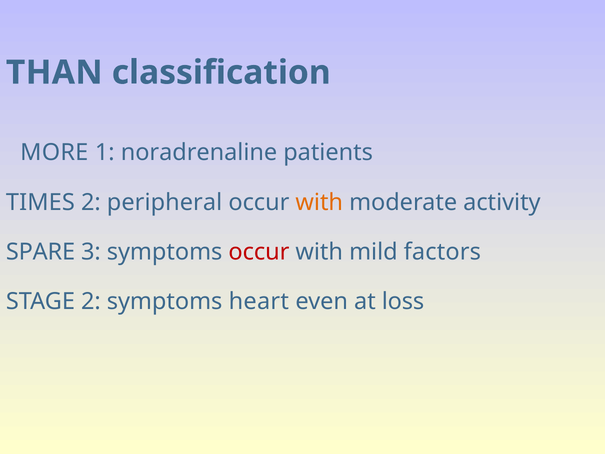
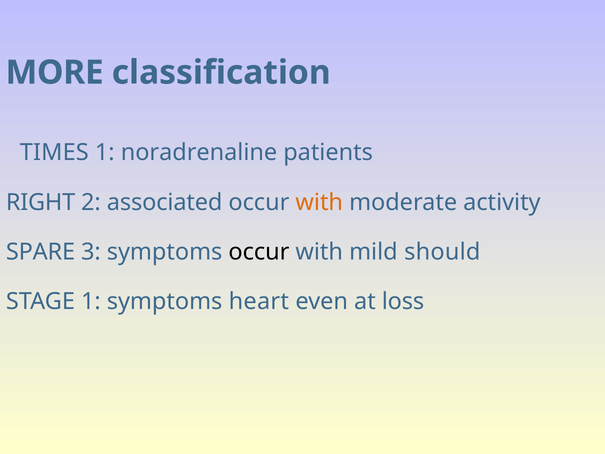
THAN: THAN -> MORE
MORE: MORE -> TIMES
TIMES: TIMES -> RIGHT
peripheral: peripheral -> associated
occur at (259, 252) colour: red -> black
factors: factors -> should
STAGE 2: 2 -> 1
